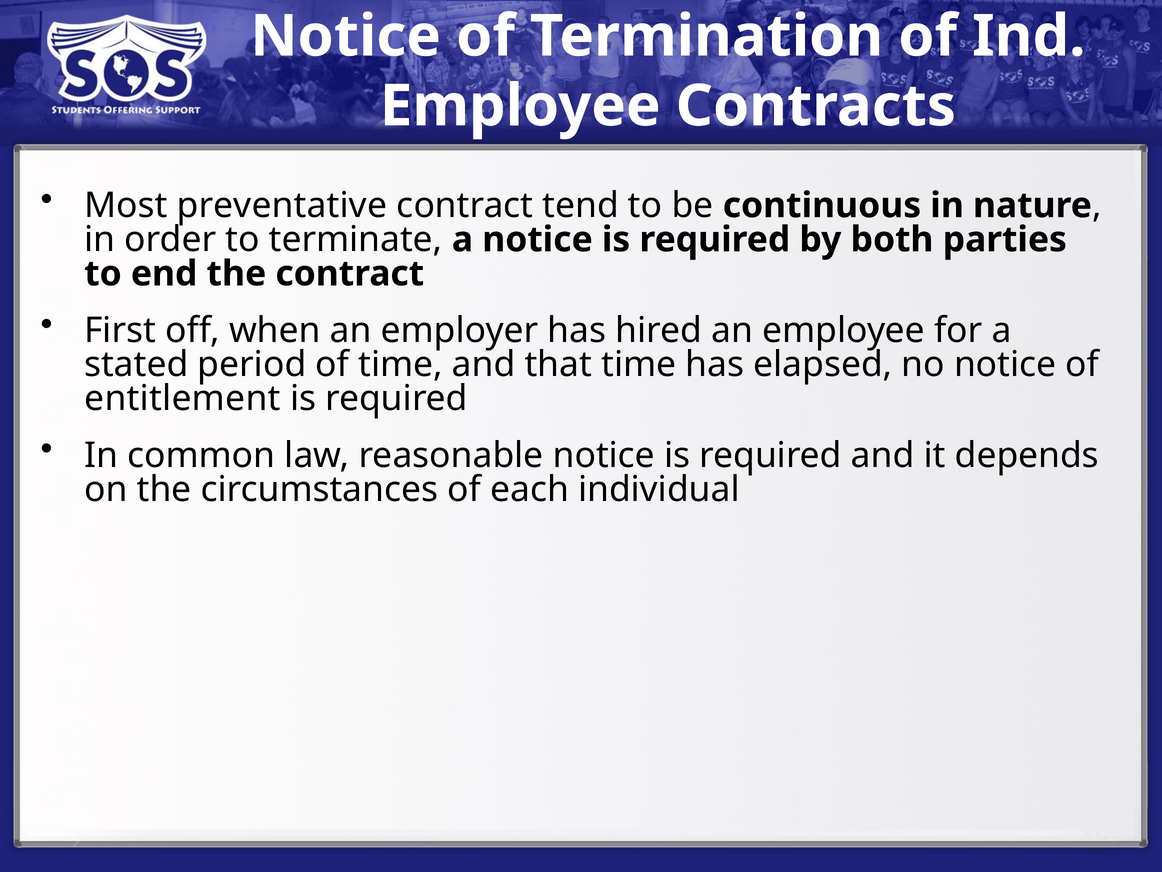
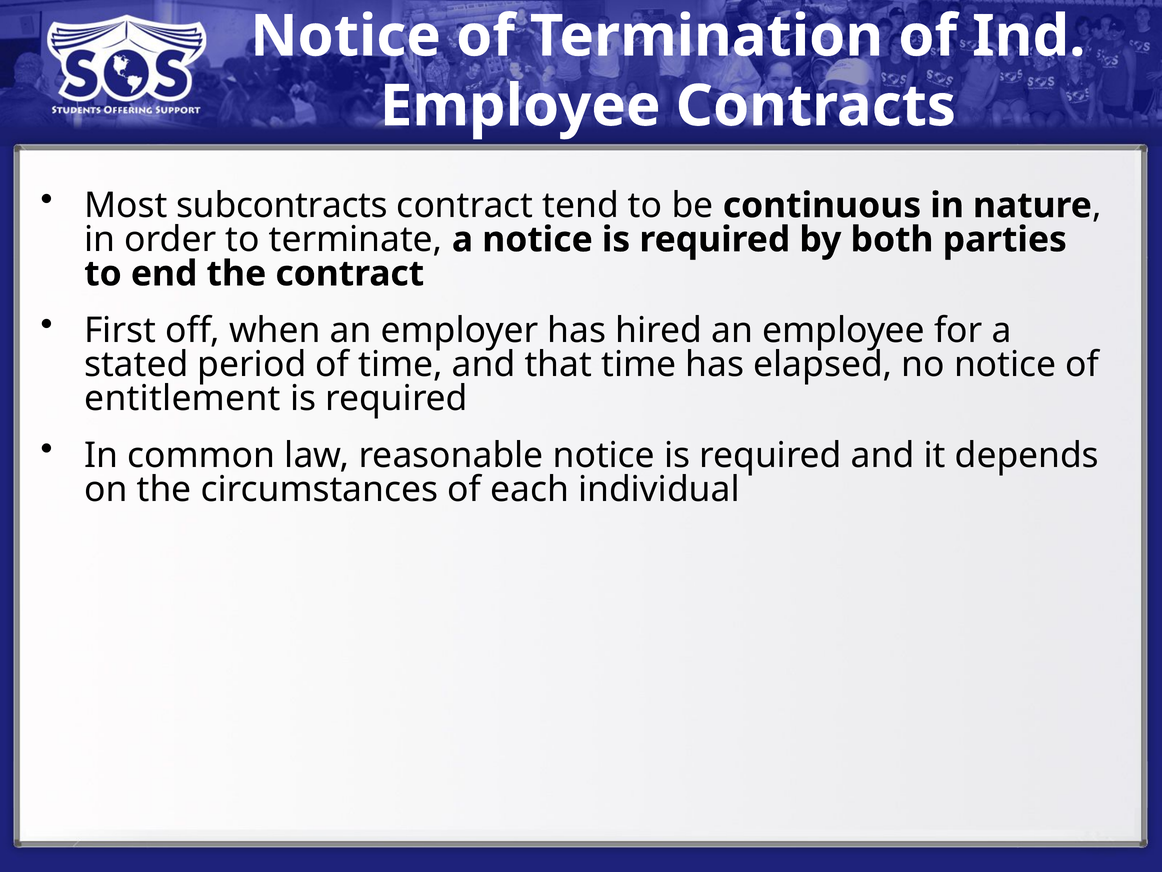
preventative: preventative -> subcontracts
